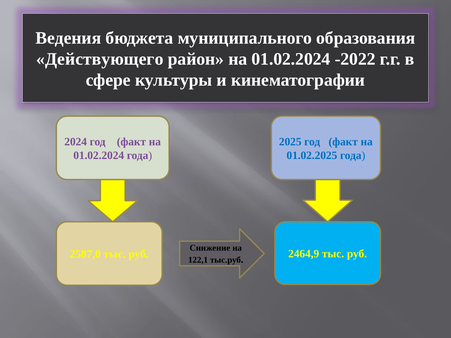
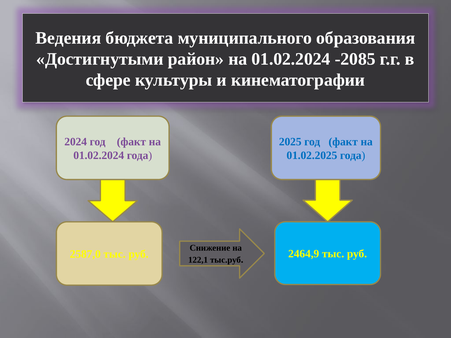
Действующего: Действующего -> Достигнутыми
-2022: -2022 -> -2085
